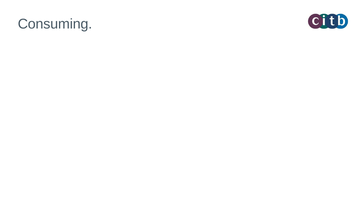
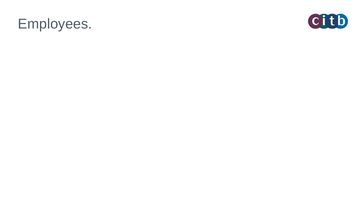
Consuming: Consuming -> Employees
